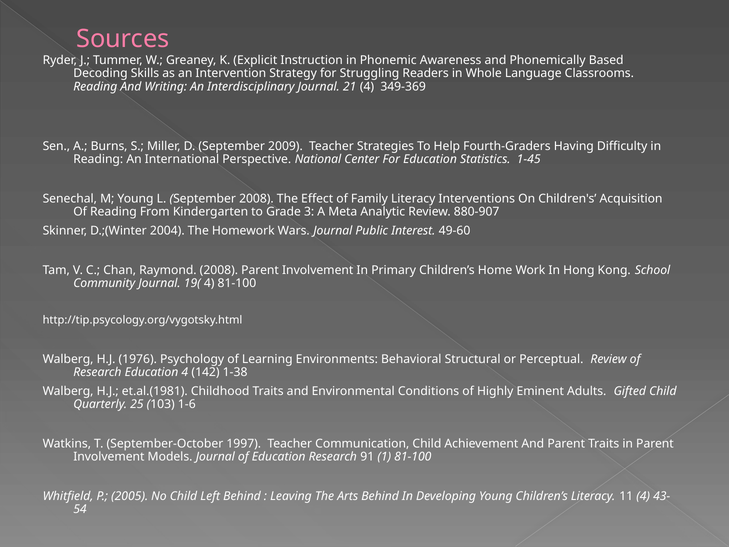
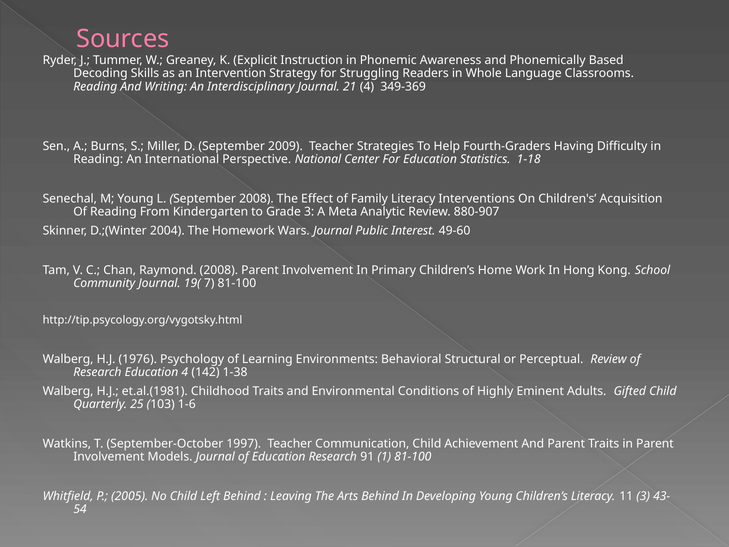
1-45: 1-45 -> 1-18
19( 4: 4 -> 7
11 4: 4 -> 3
